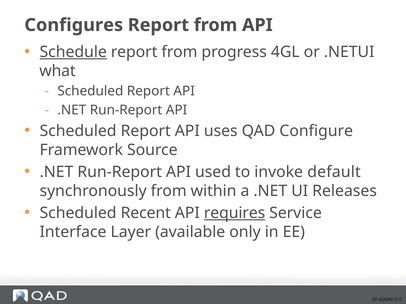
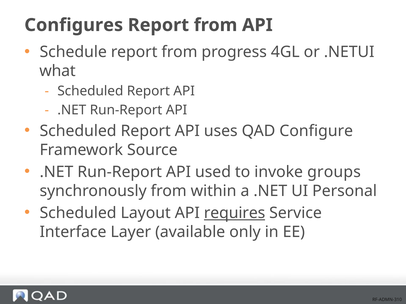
Schedule underline: present -> none
default: default -> groups
Releases: Releases -> Personal
Recent: Recent -> Layout
